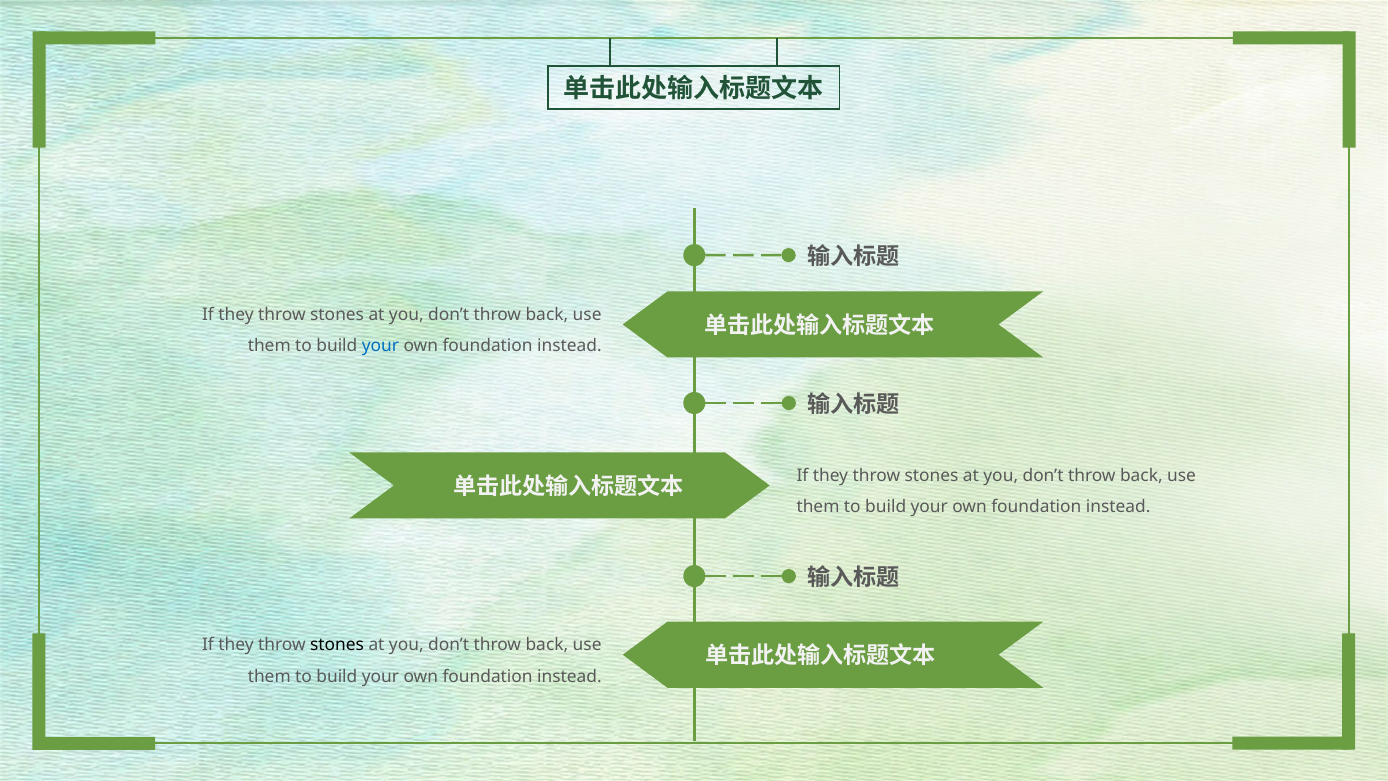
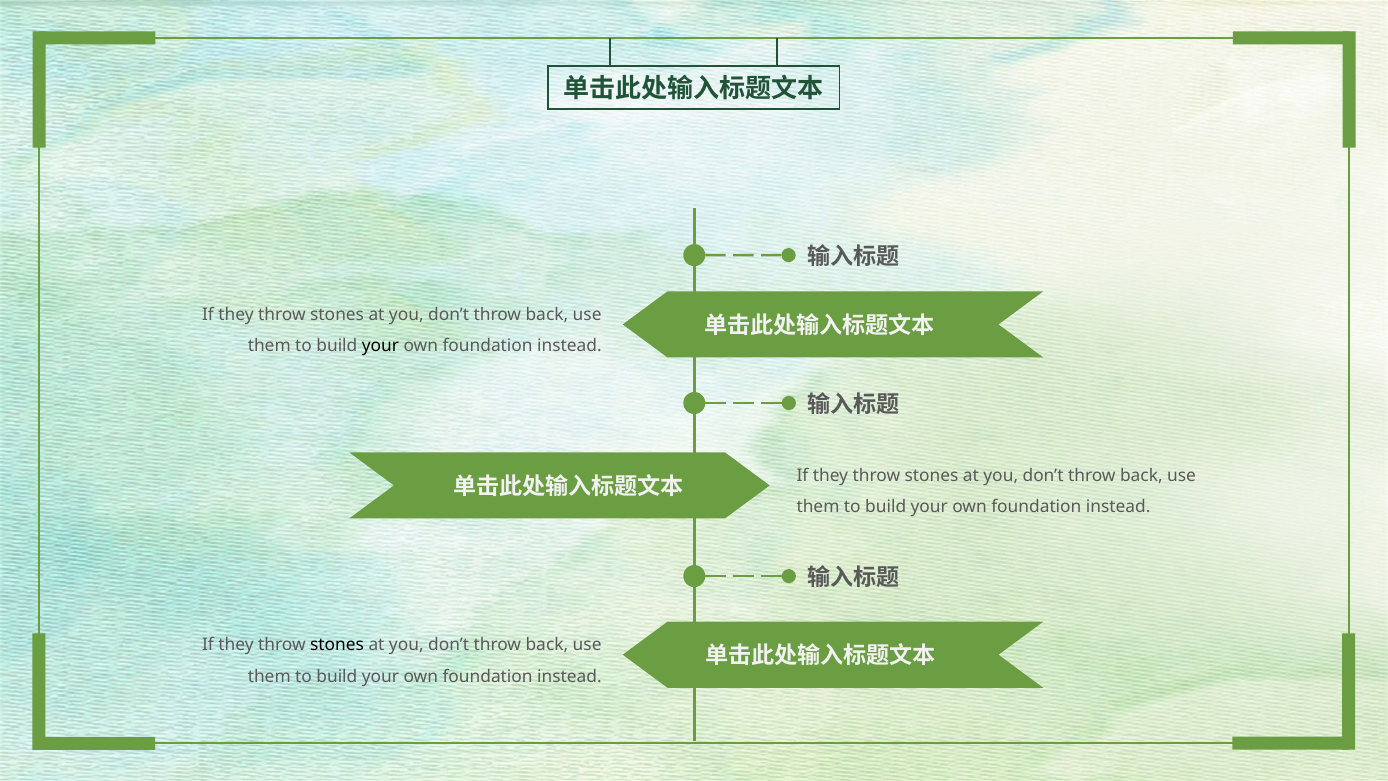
your at (380, 346) colour: blue -> black
